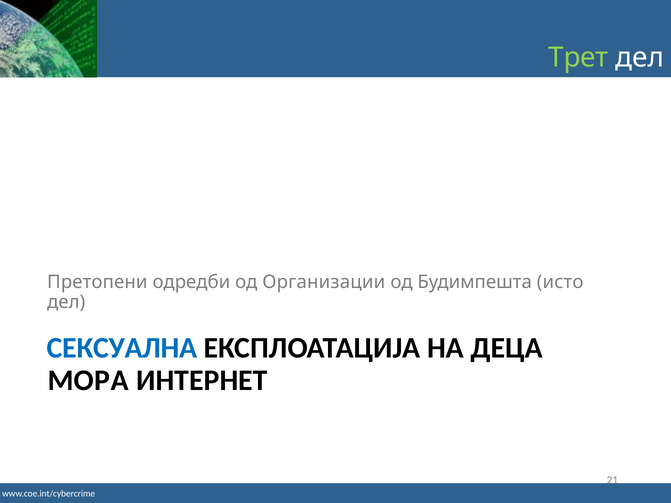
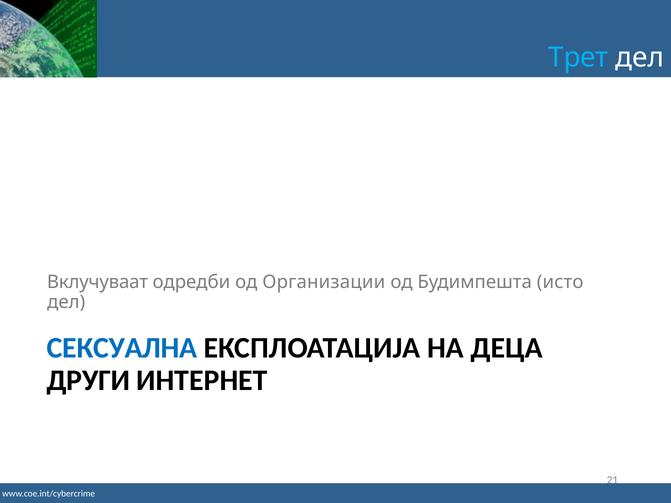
Трет colour: light green -> light blue
Претопени: Претопени -> Вклучуваат
МОРА: МОРА -> ДРУГИ
